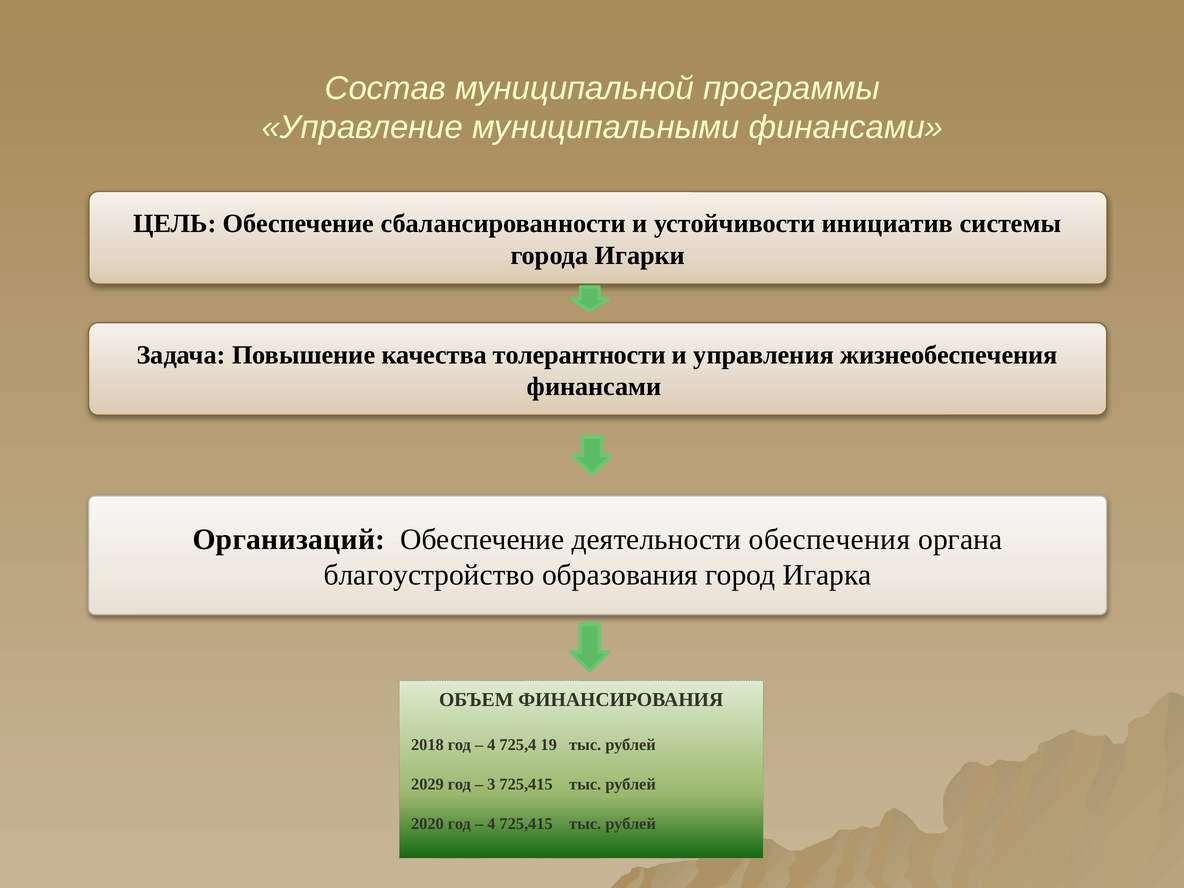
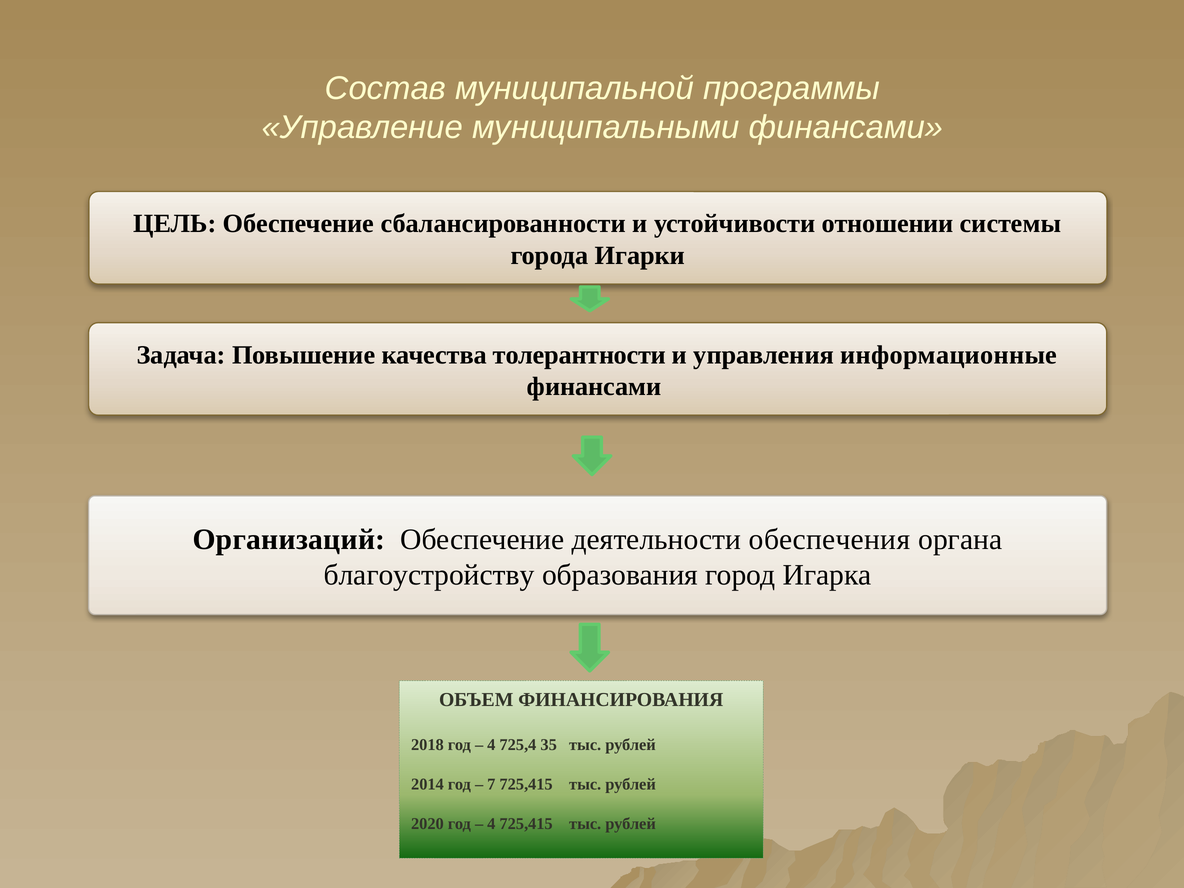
инициатив: инициатив -> отношении
жизнеобеспечения: жизнеобеспечения -> информационные
благоустройство: благоустройство -> благоустройству
19: 19 -> 35
2029: 2029 -> 2014
3: 3 -> 7
